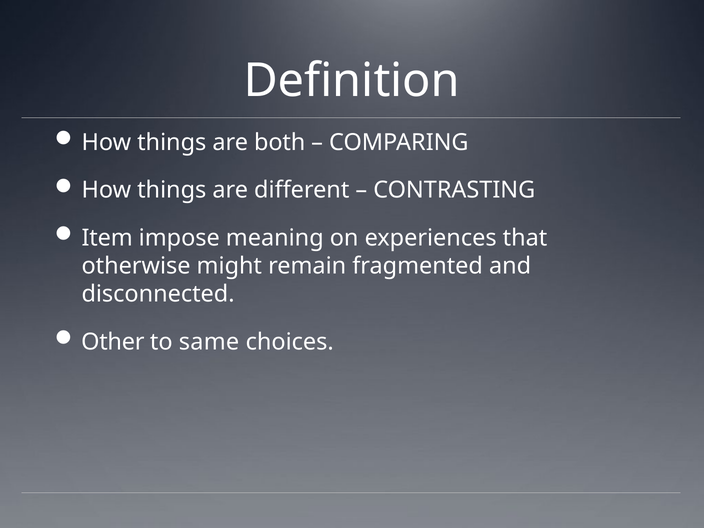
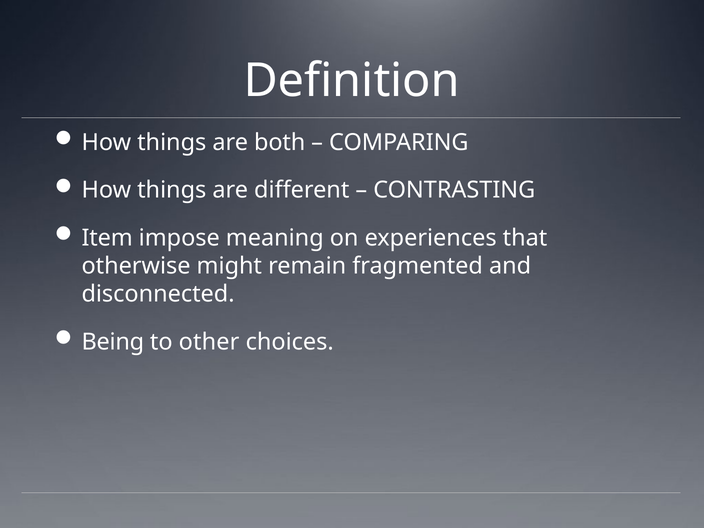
Other: Other -> Being
same: same -> other
